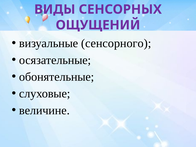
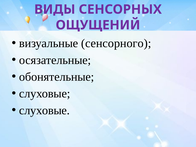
величине at (44, 110): величине -> слуховые
